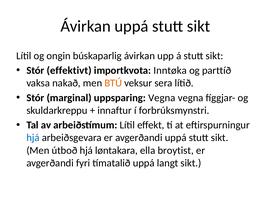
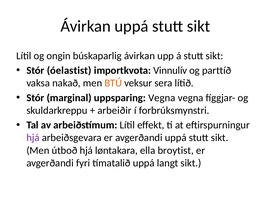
effektivt: effektivt -> óelastist
Inntøka: Inntøka -> Vinnulív
innaftur: innaftur -> arbeiðir
hjá at (33, 138) colour: blue -> purple
